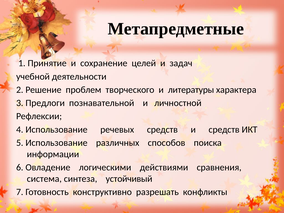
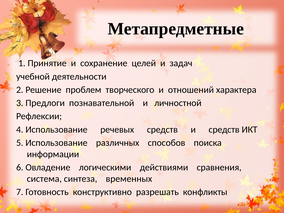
литературы: литературы -> отношений
устойчивый: устойчивый -> временных
